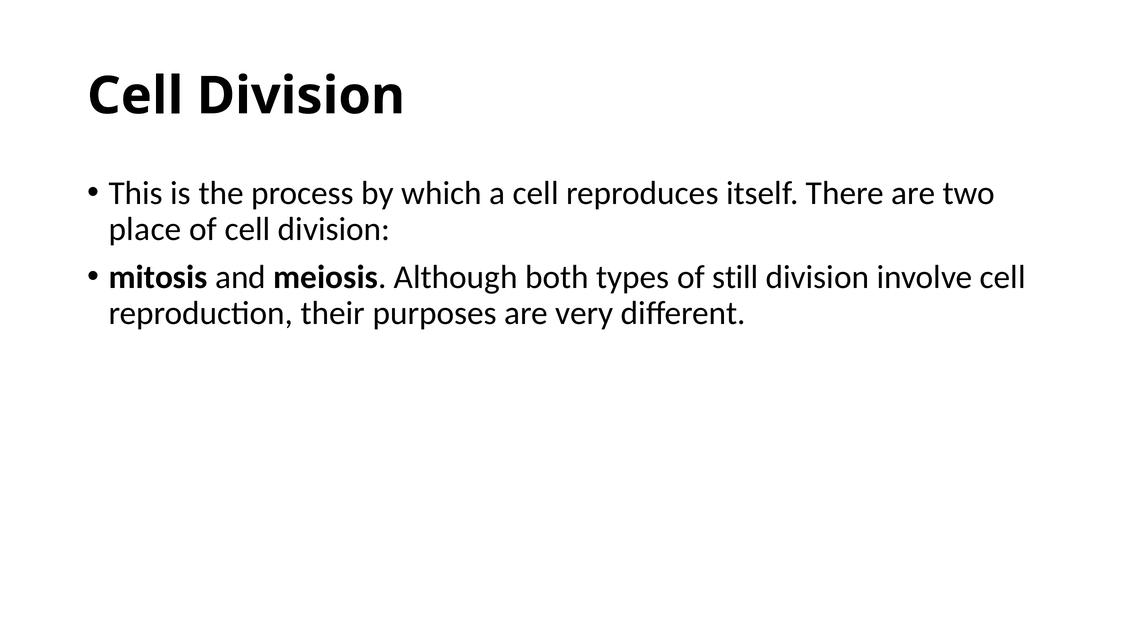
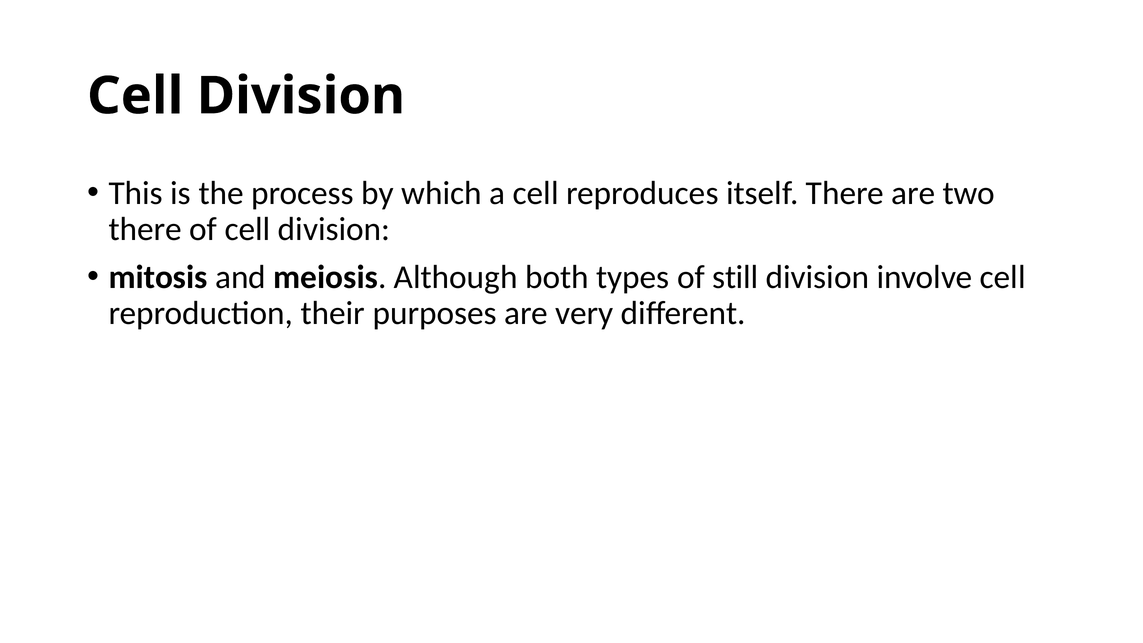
place at (145, 229): place -> there
